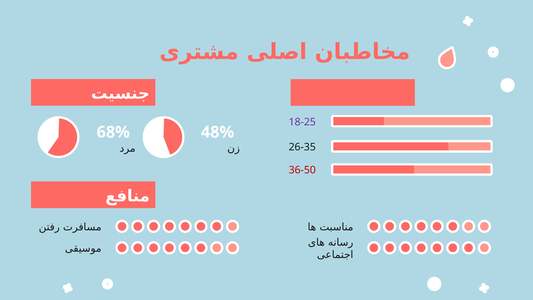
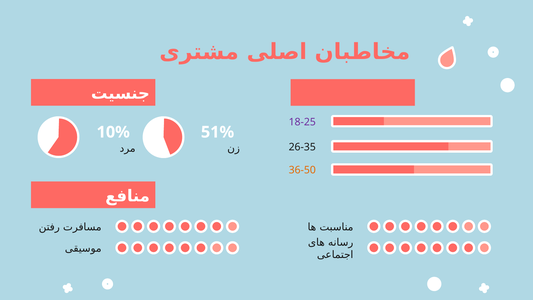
68%: 68% -> 10%
48%: 48% -> 51%
36-50 colour: red -> orange
